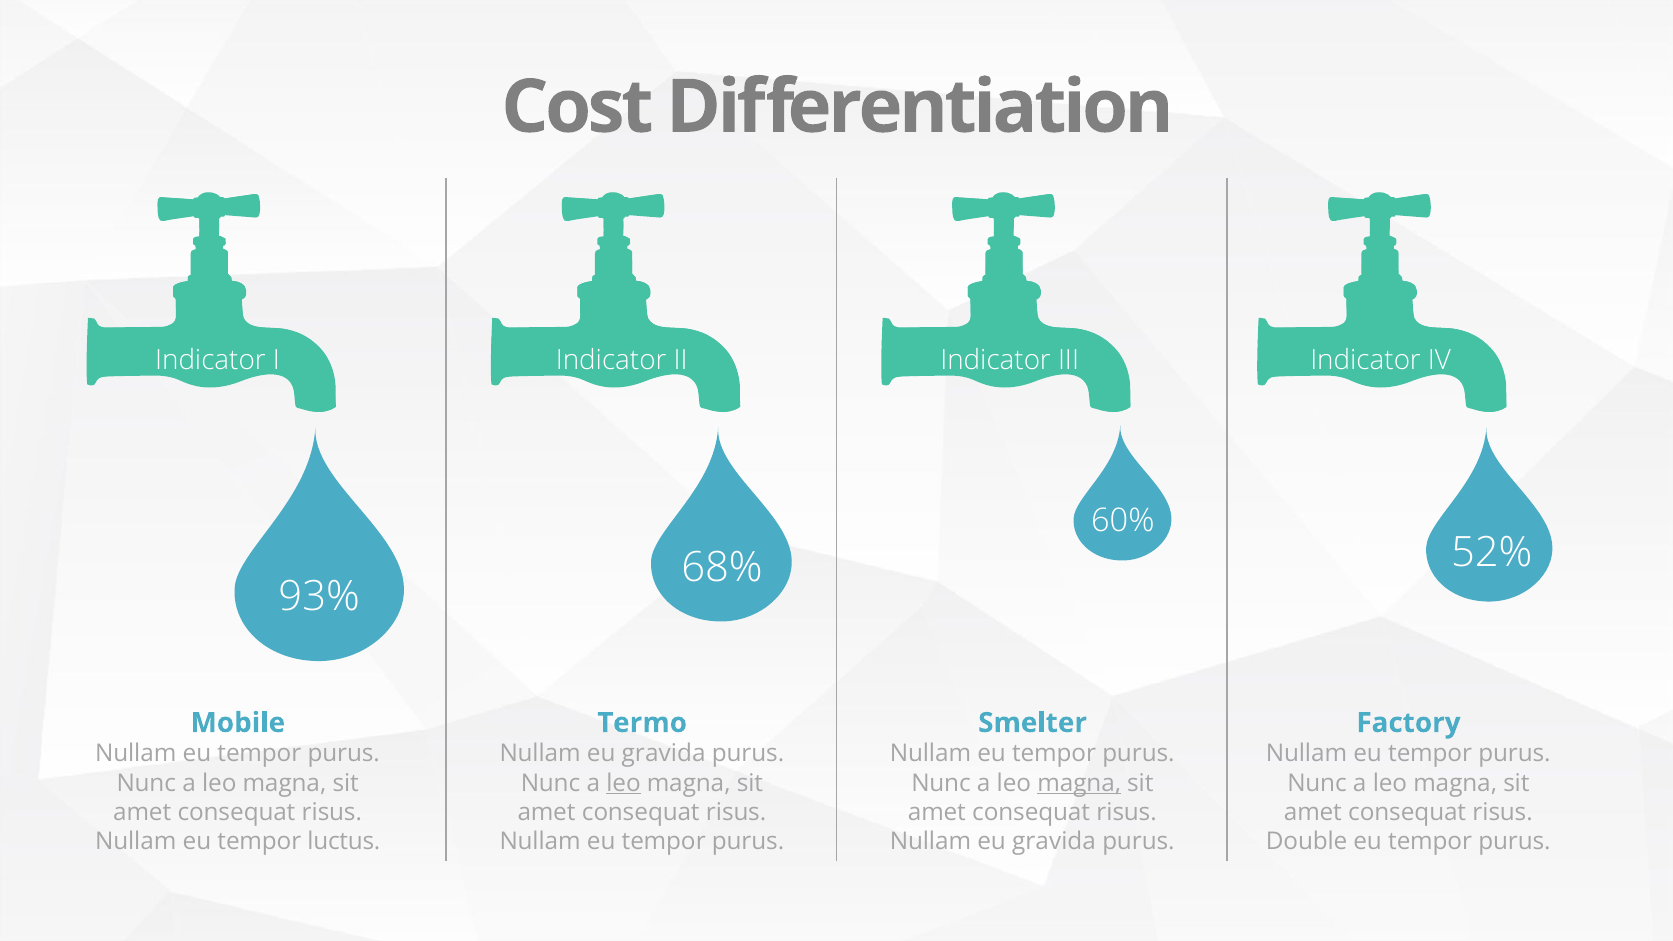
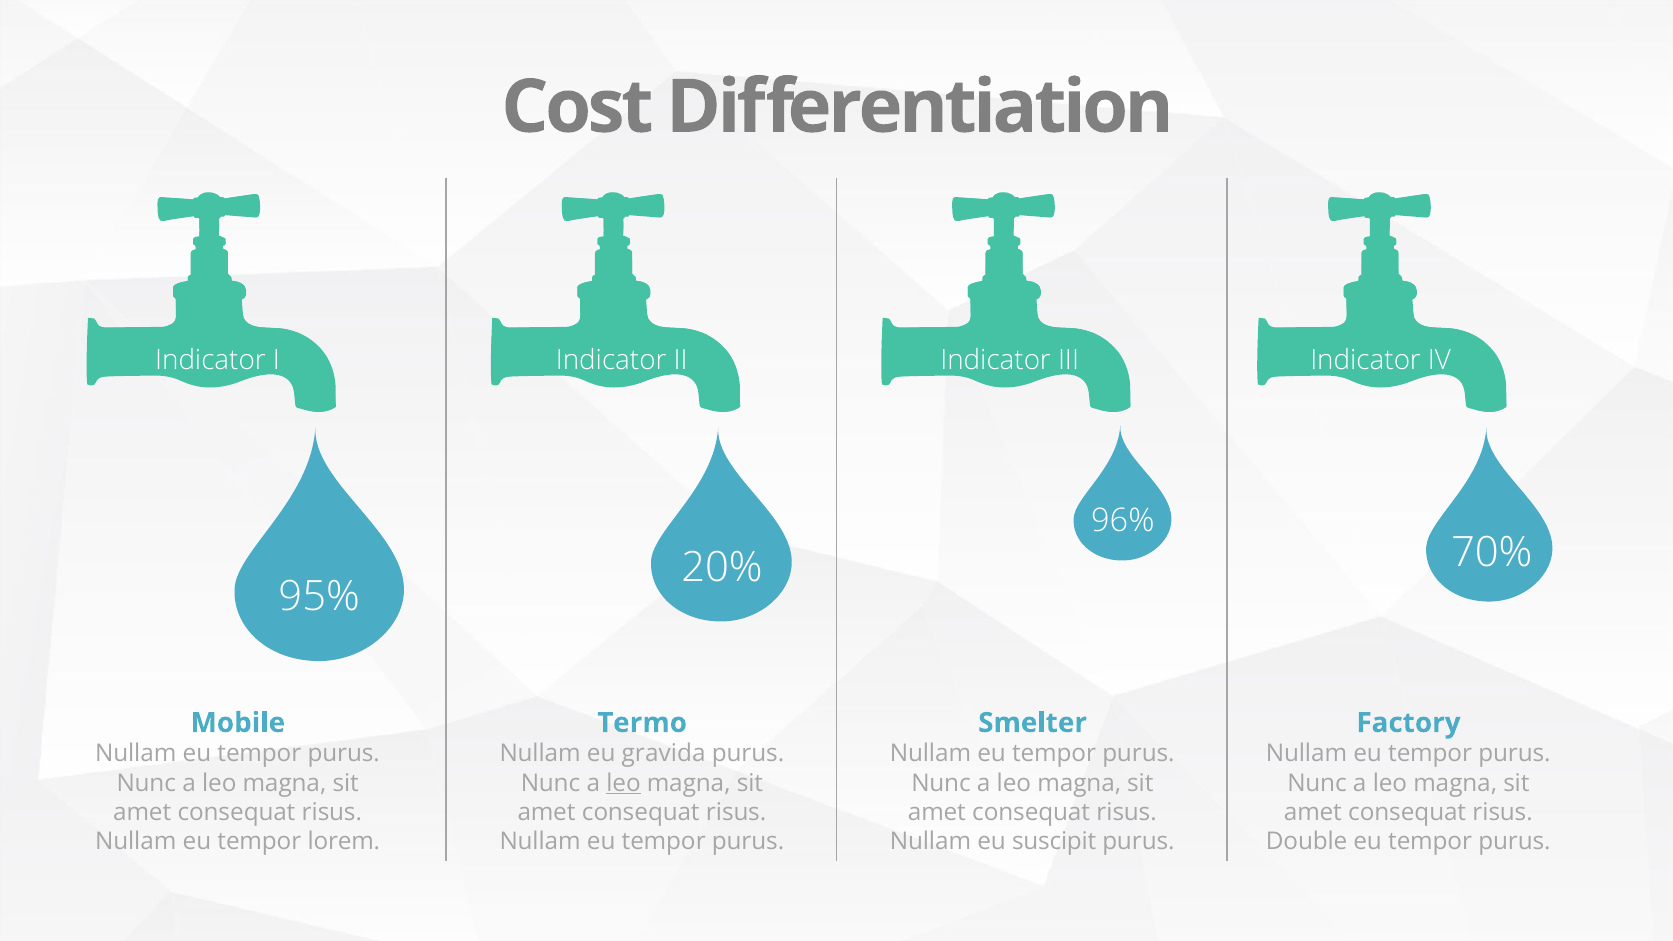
60%: 60% -> 96%
52%: 52% -> 70%
68%: 68% -> 20%
93%: 93% -> 95%
magna at (1079, 783) underline: present -> none
luctus: luctus -> lorem
gravida at (1054, 842): gravida -> suscipit
